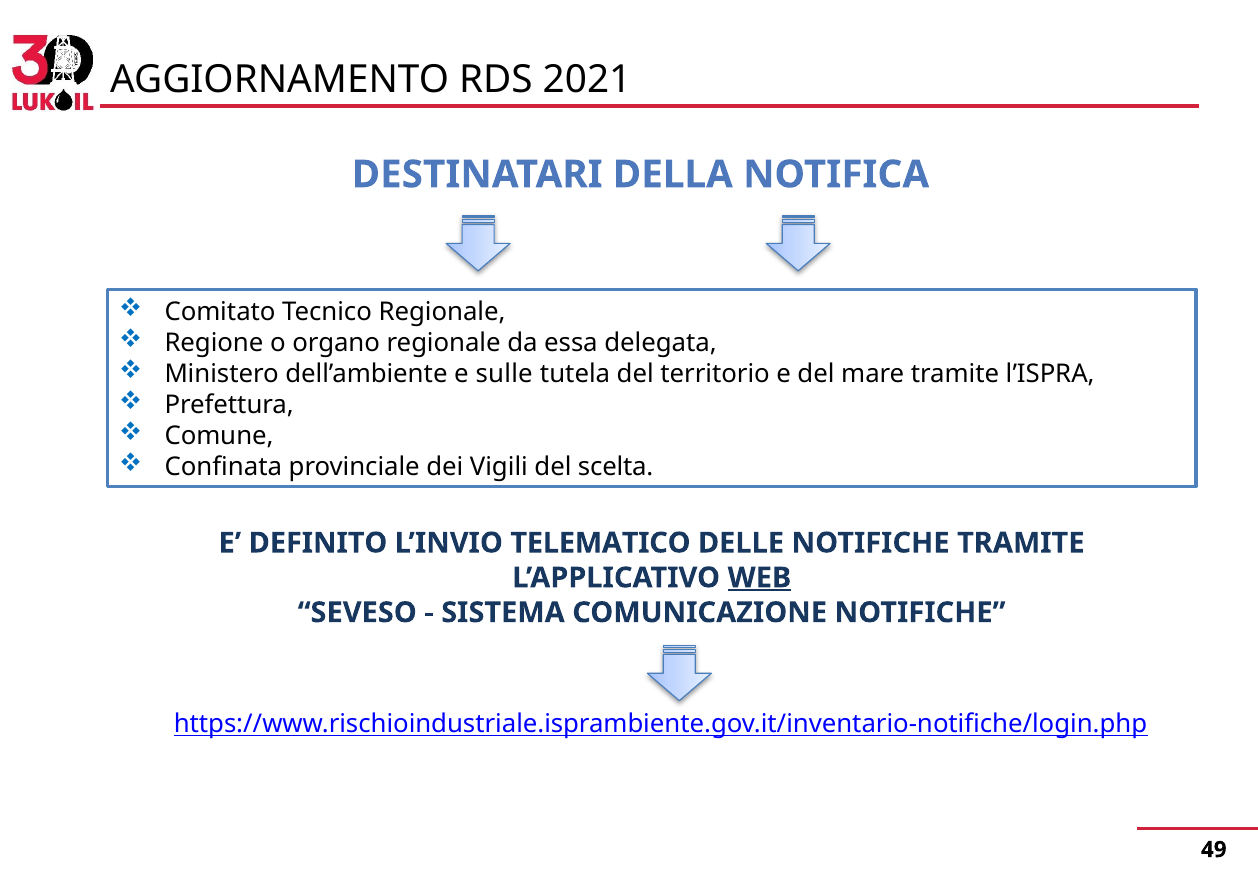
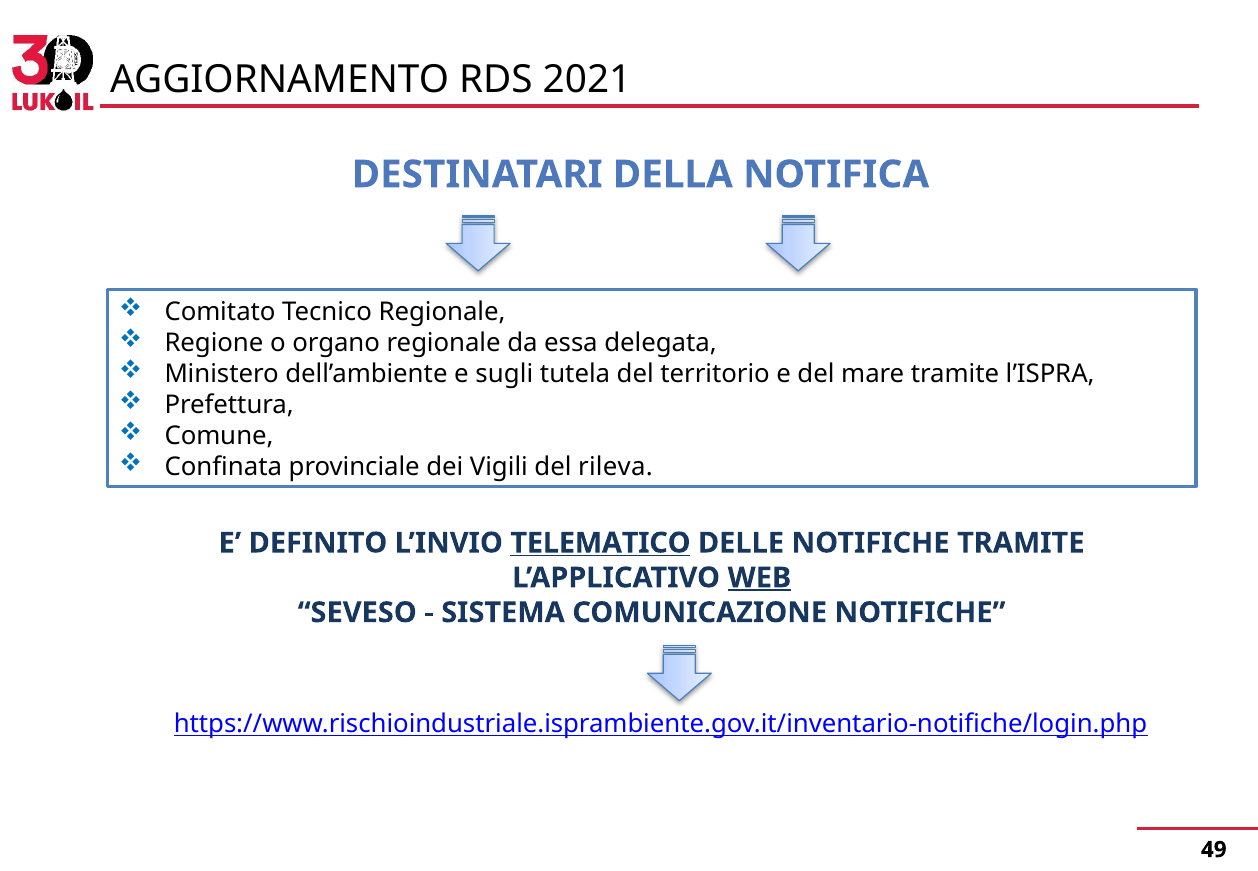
sulle: sulle -> sugli
scelta: scelta -> rileva
TELEMATICO underline: none -> present
